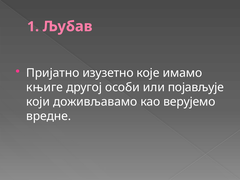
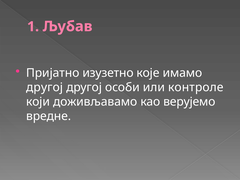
књиге at (45, 87): књиге -> другој
појављује: појављује -> контроле
